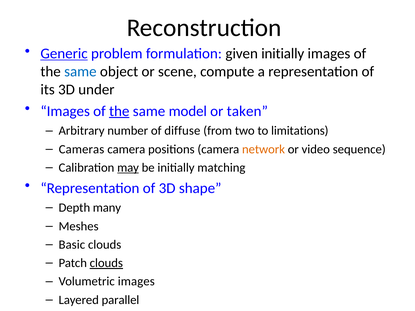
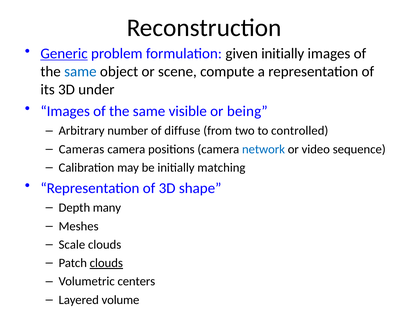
the at (119, 111) underline: present -> none
model: model -> visible
taken: taken -> being
limitations: limitations -> controlled
network colour: orange -> blue
may underline: present -> none
Basic: Basic -> Scale
Volumetric images: images -> centers
parallel: parallel -> volume
